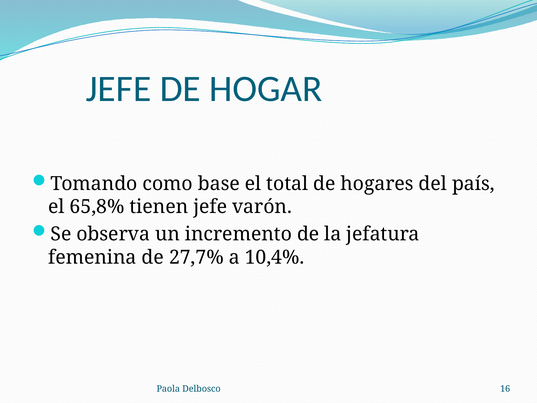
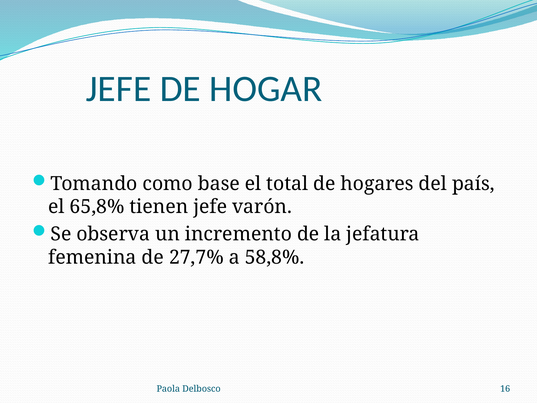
10,4%: 10,4% -> 58,8%
